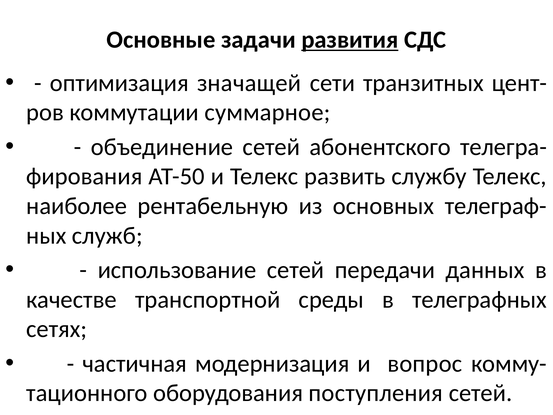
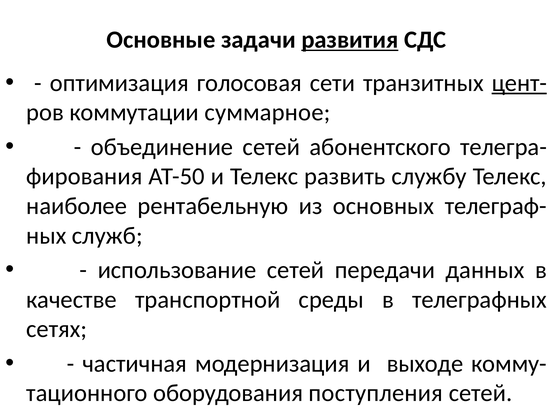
значащей: значащей -> голосовая
цент- underline: none -> present
вопрос: вопрос -> выходе
